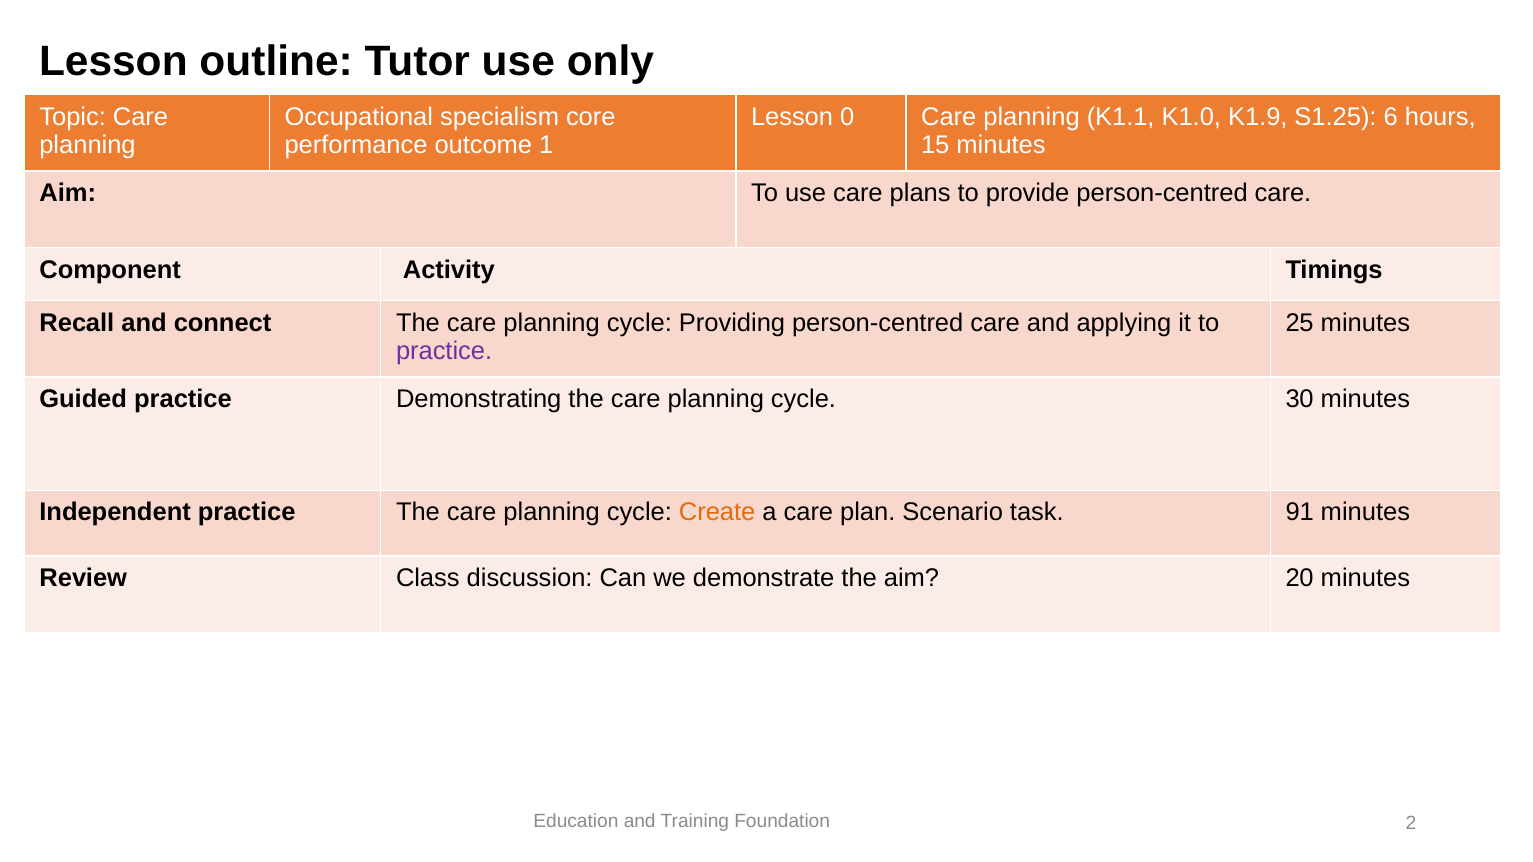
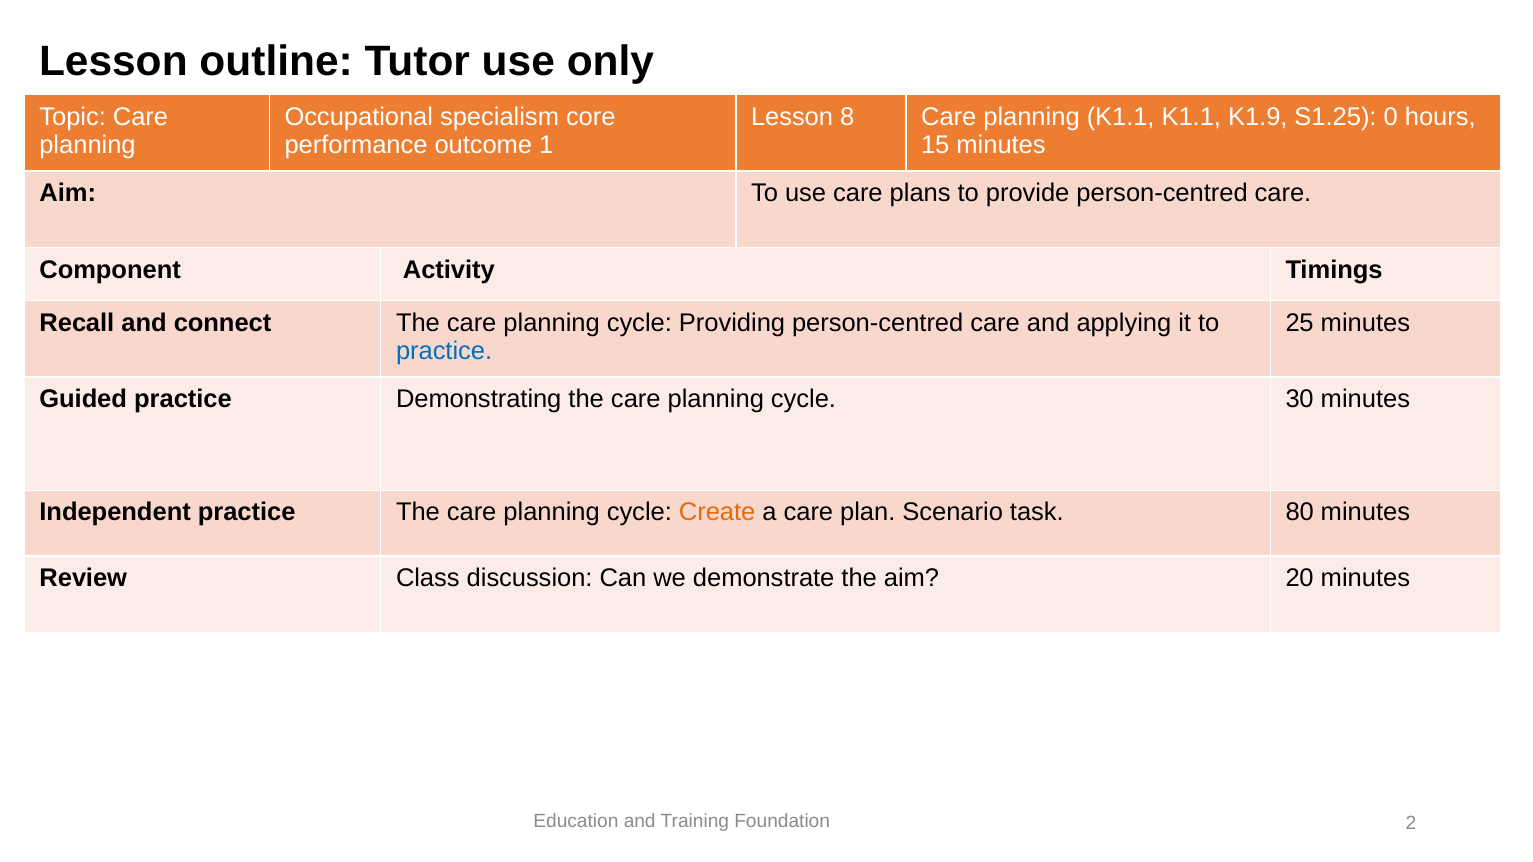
0: 0 -> 8
K1.1 K1.0: K1.0 -> K1.1
6: 6 -> 0
practice at (444, 351) colour: purple -> blue
91: 91 -> 80
